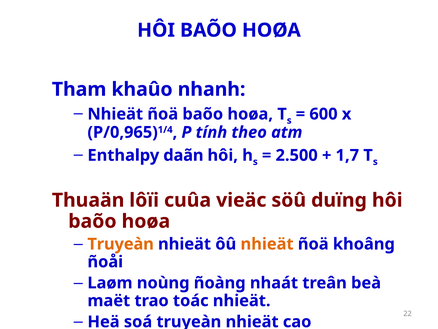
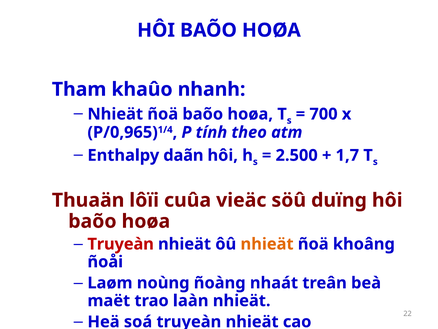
600: 600 -> 700
Truyeàn at (121, 244) colour: orange -> red
toác: toác -> laàn
